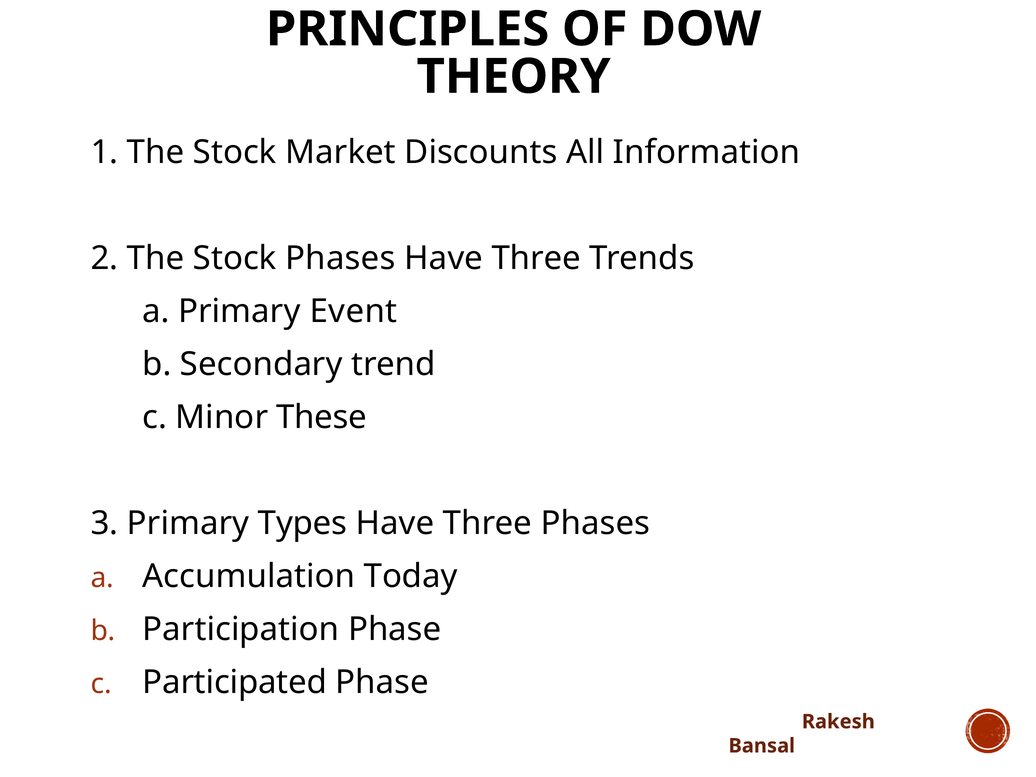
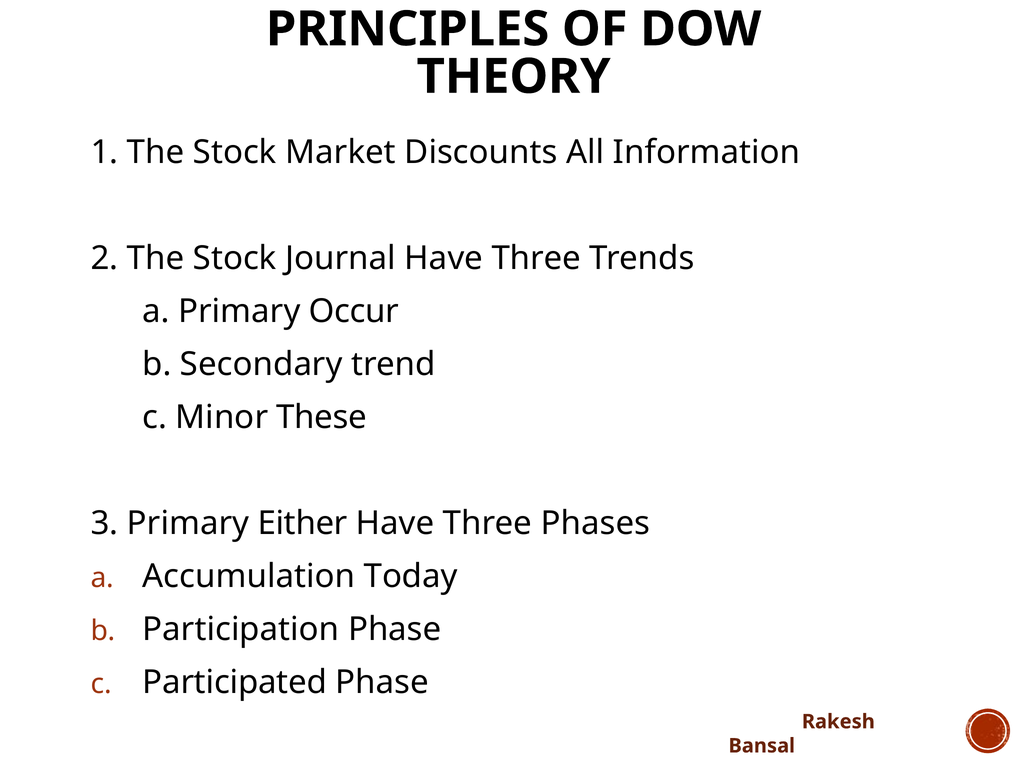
Stock Phases: Phases -> Journal
Event: Event -> Occur
Types: Types -> Either
